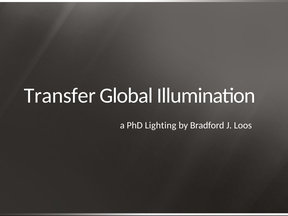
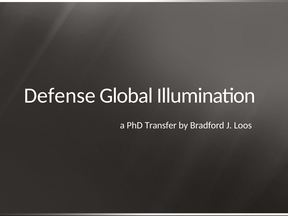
Transfer: Transfer -> Defense
Lighting: Lighting -> Transfer
